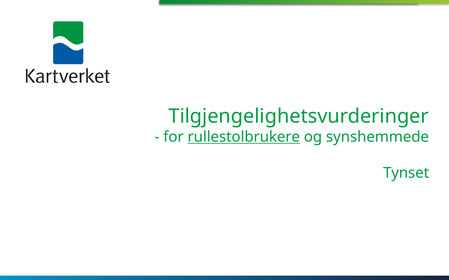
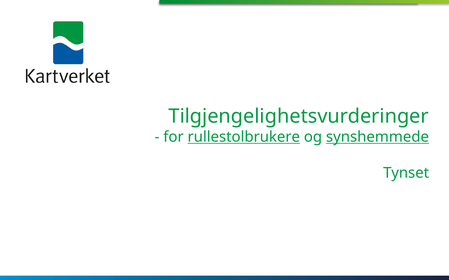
synshemmede underline: none -> present
